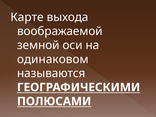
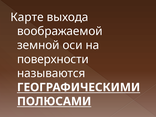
одинаковом: одинаковом -> поверхности
